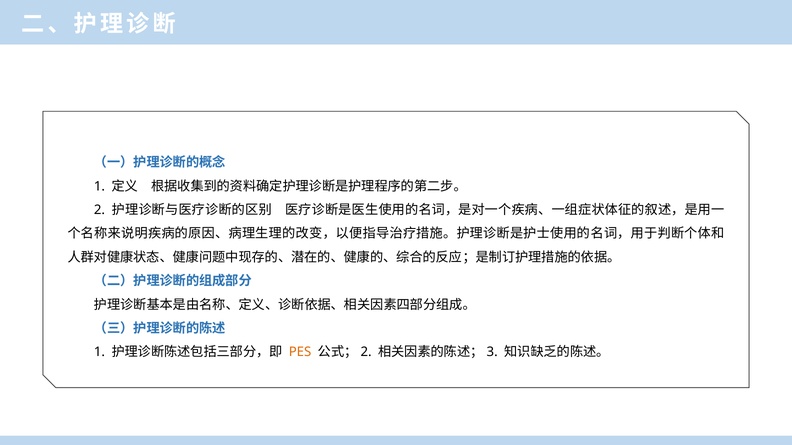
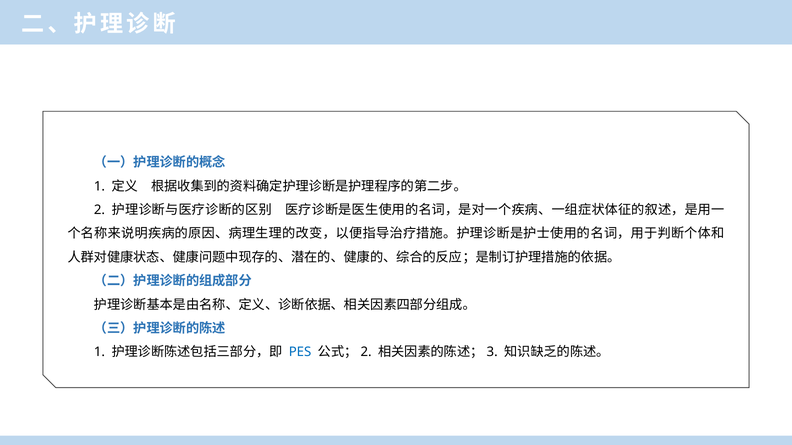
PES colour: orange -> blue
